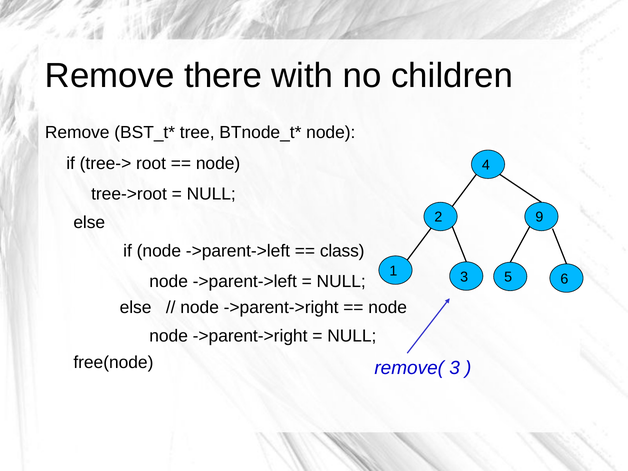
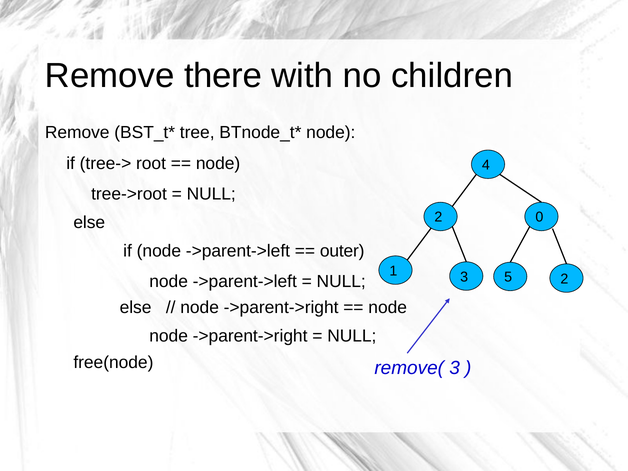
9: 9 -> 0
class: class -> outer
5 6: 6 -> 2
